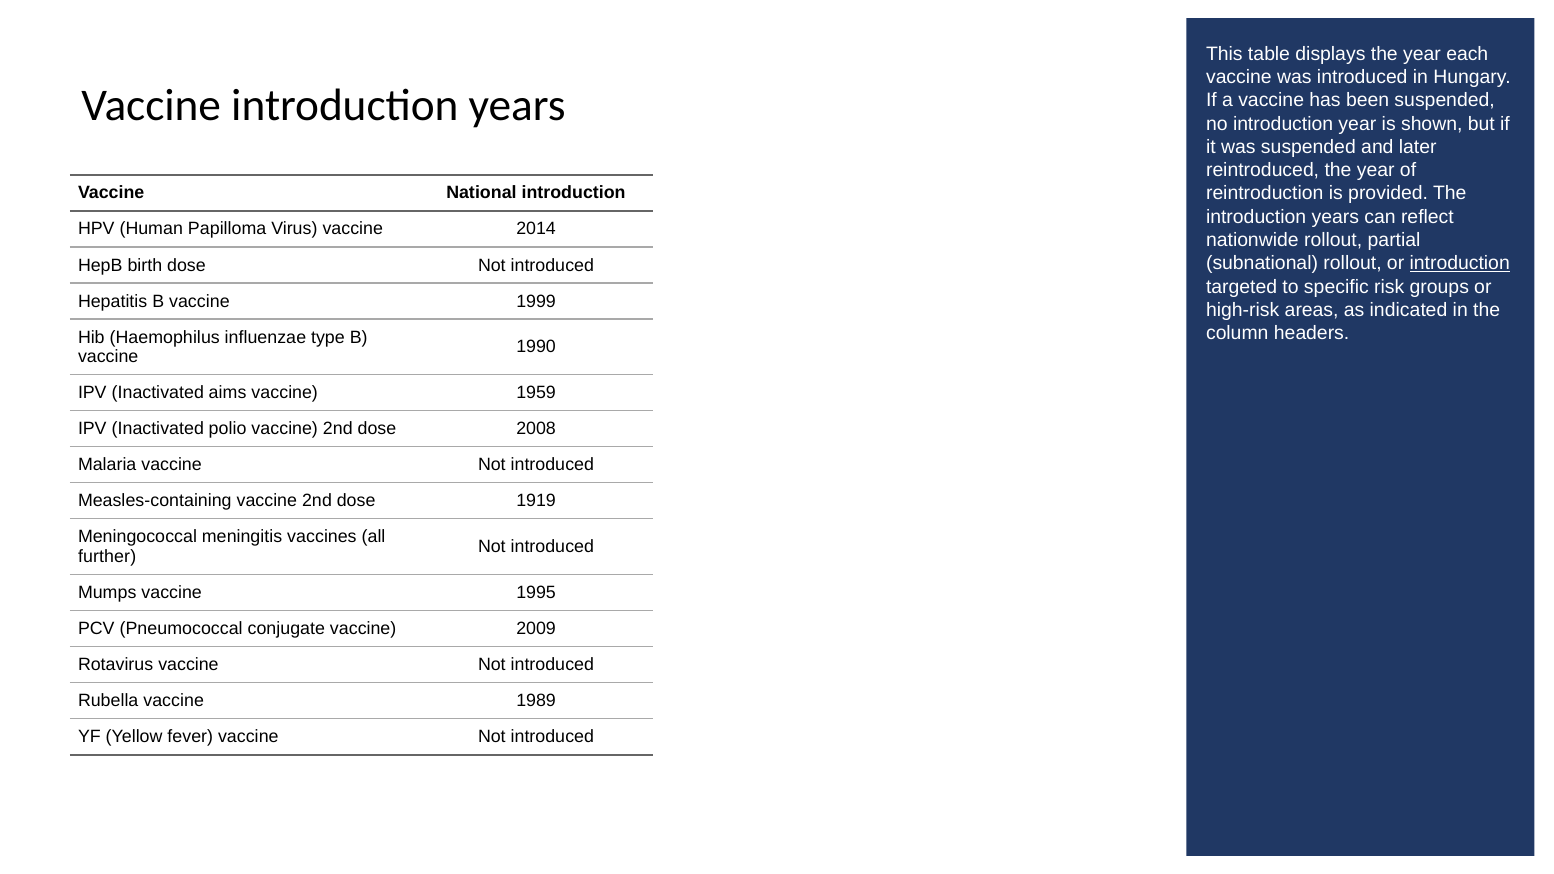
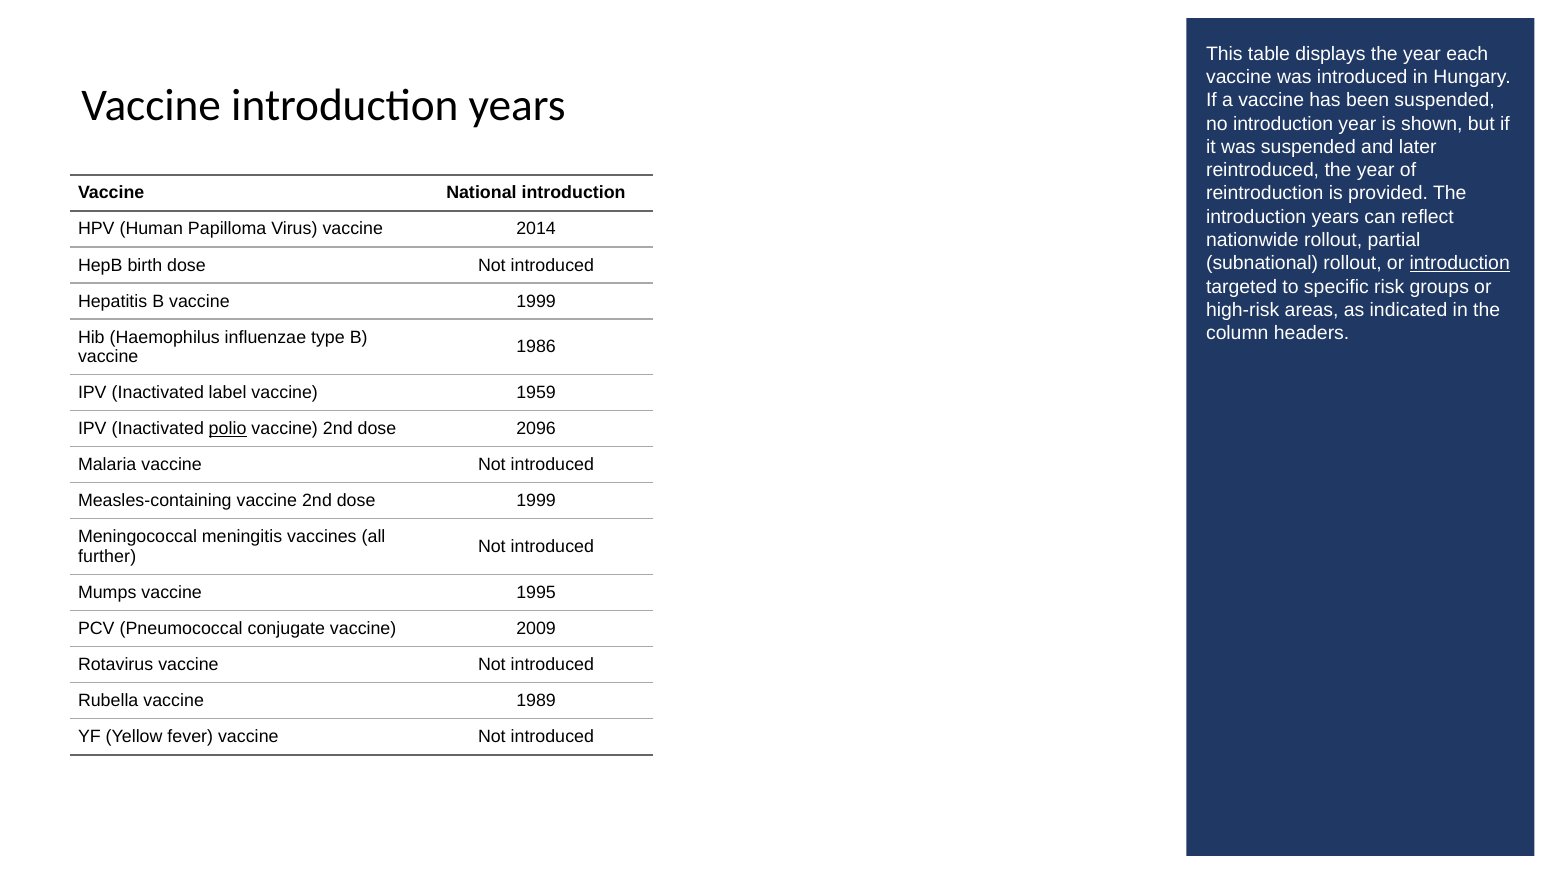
1990: 1990 -> 1986
aims: aims -> label
polio underline: none -> present
2008: 2008 -> 2096
dose 1919: 1919 -> 1999
